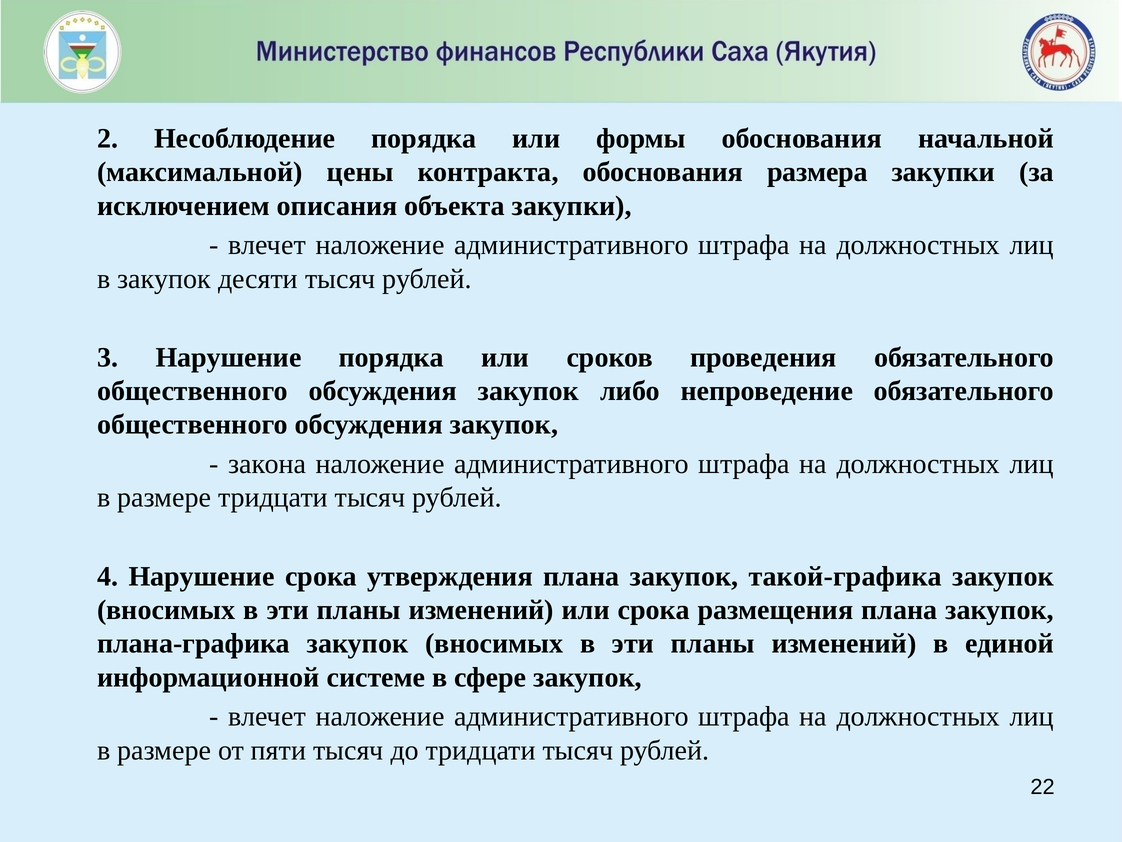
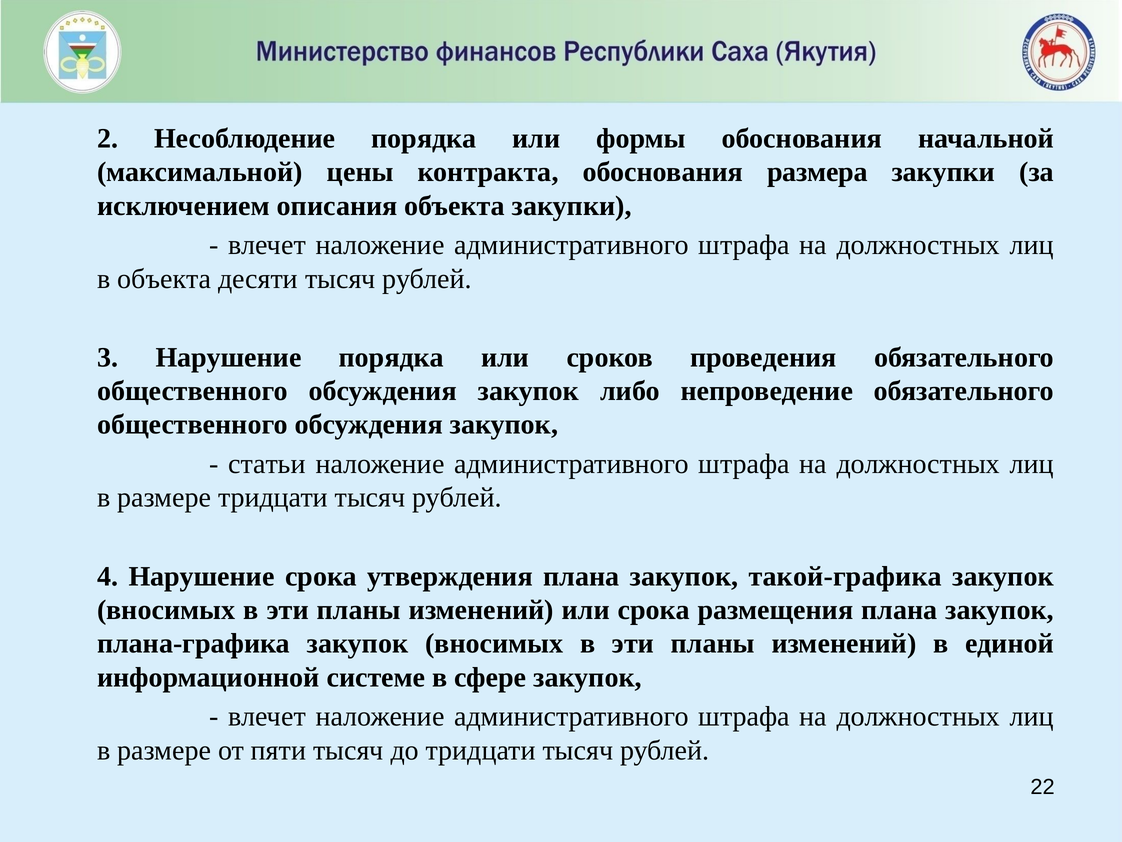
в закупок: закупок -> объекта
закона: закона -> статьи
